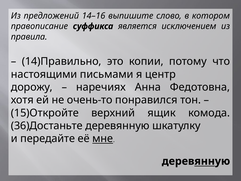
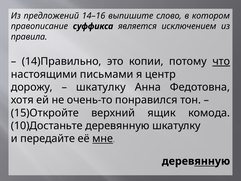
что underline: none -> present
наречиях at (101, 87): наречиях -> шкатулку
36)Достаньте: 36)Достаньте -> 10)Достаньте
